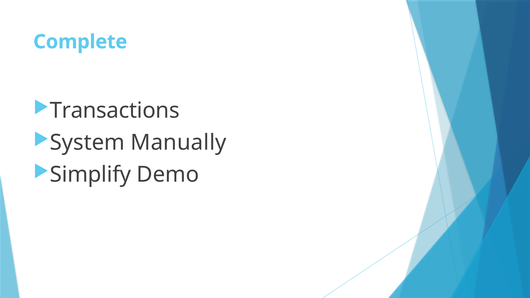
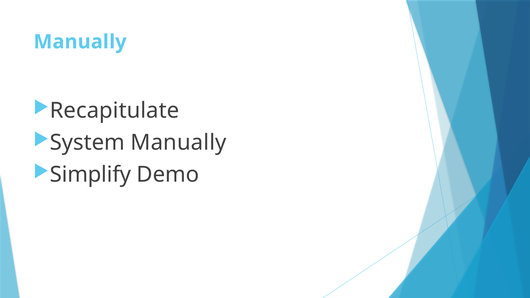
Complete at (80, 42): Complete -> Manually
Transactions: Transactions -> Recapitulate
